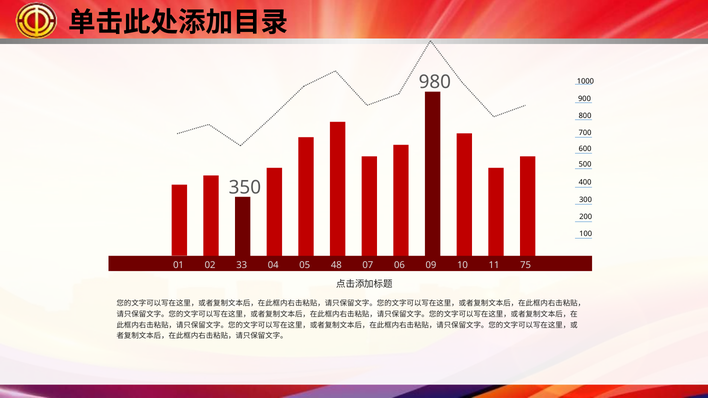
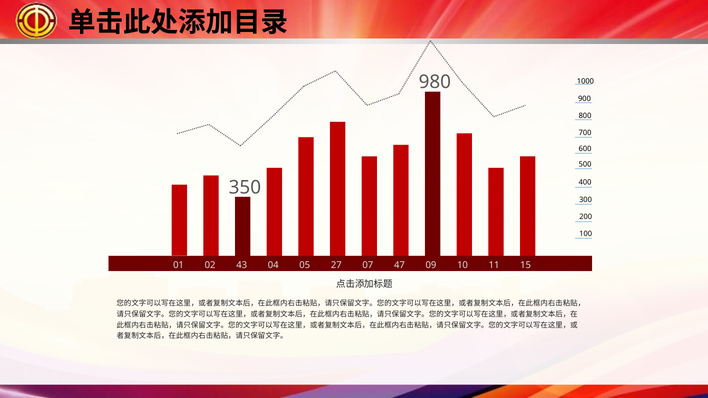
33: 33 -> 43
48: 48 -> 27
06: 06 -> 47
75: 75 -> 15
